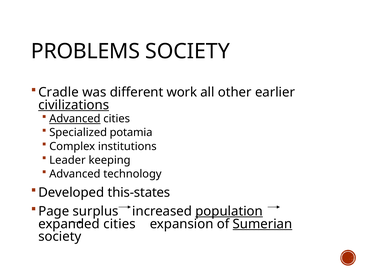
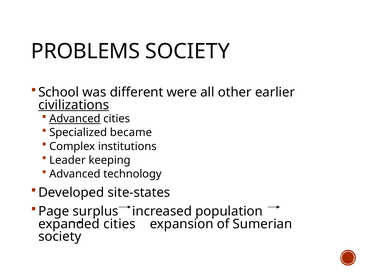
Cradle: Cradle -> School
work: work -> were
potamia: potamia -> became
this-states: this-states -> site-states
population underline: present -> none
Sumerian underline: present -> none
